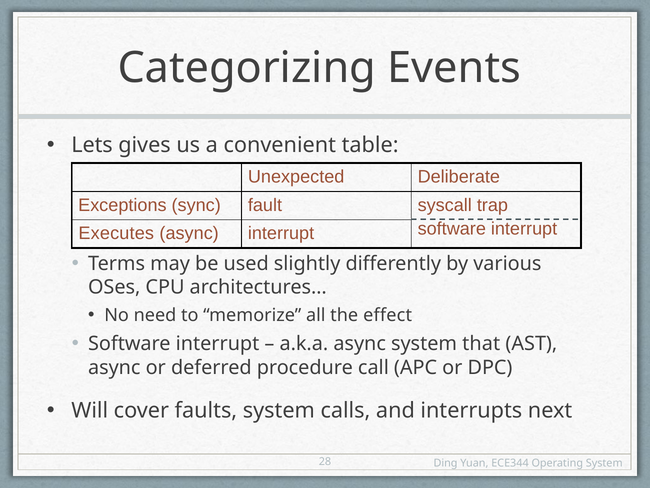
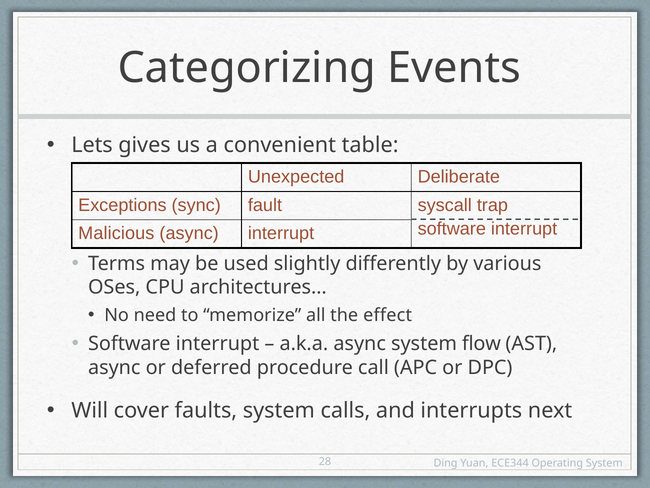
Executes: Executes -> Malicious
that: that -> flow
